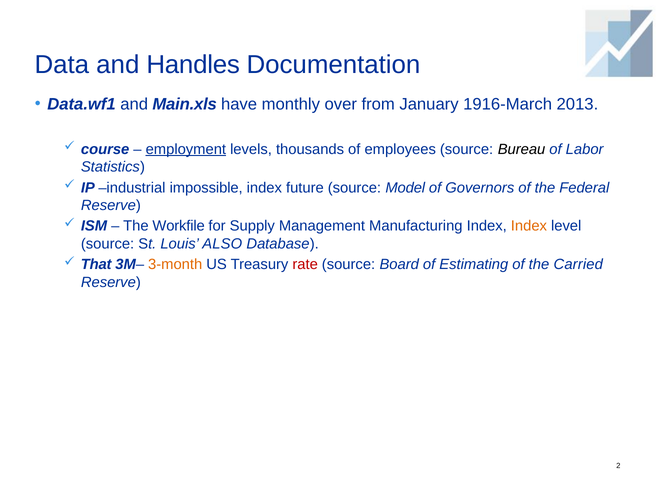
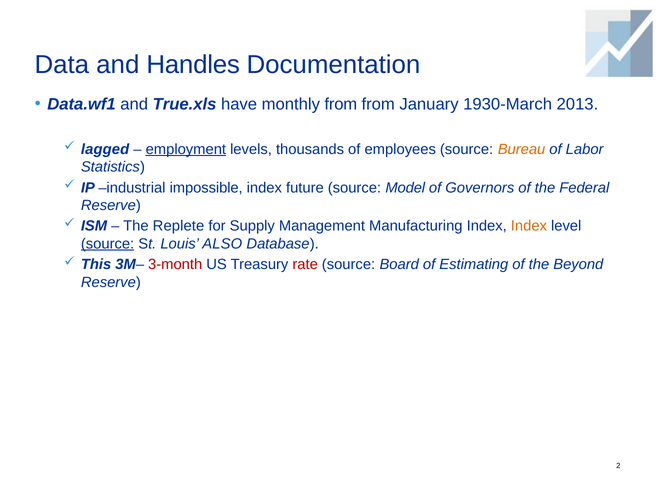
Main.xls: Main.xls -> True.xls
monthly over: over -> from
1916-March: 1916-March -> 1930-March
course: course -> lagged
Bureau colour: black -> orange
Workfile: Workfile -> Replete
source at (108, 244) underline: none -> present
That: That -> This
3-month colour: orange -> red
Carried: Carried -> Beyond
